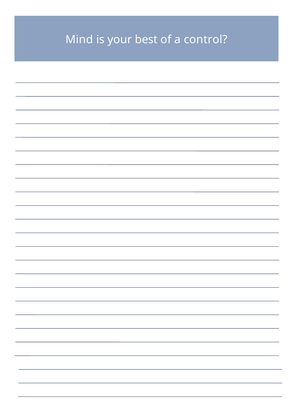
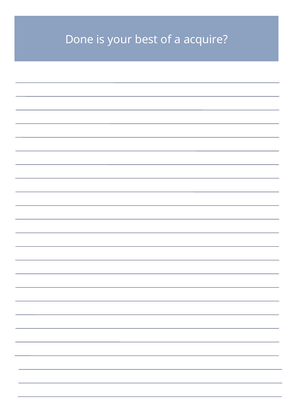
Mind: Mind -> Done
control: control -> acquire
